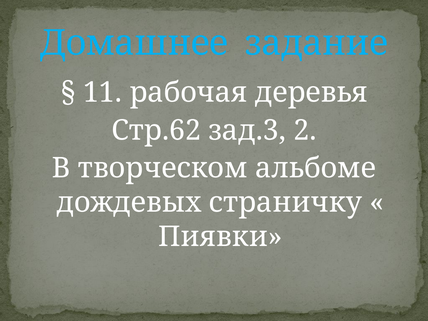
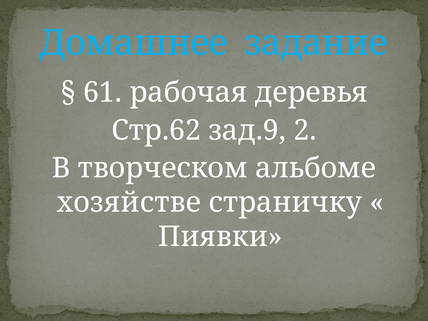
11: 11 -> 61
зад.3: зад.3 -> зад.9
дождевых: дождевых -> хозяйстве
